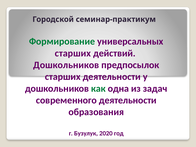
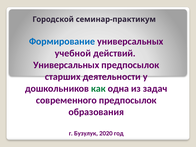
Формирование colour: green -> blue
старших at (73, 53): старших -> учебной
Дошкольников at (66, 65): Дошкольников -> Универсальных
современного деятельности: деятельности -> предпосылок
